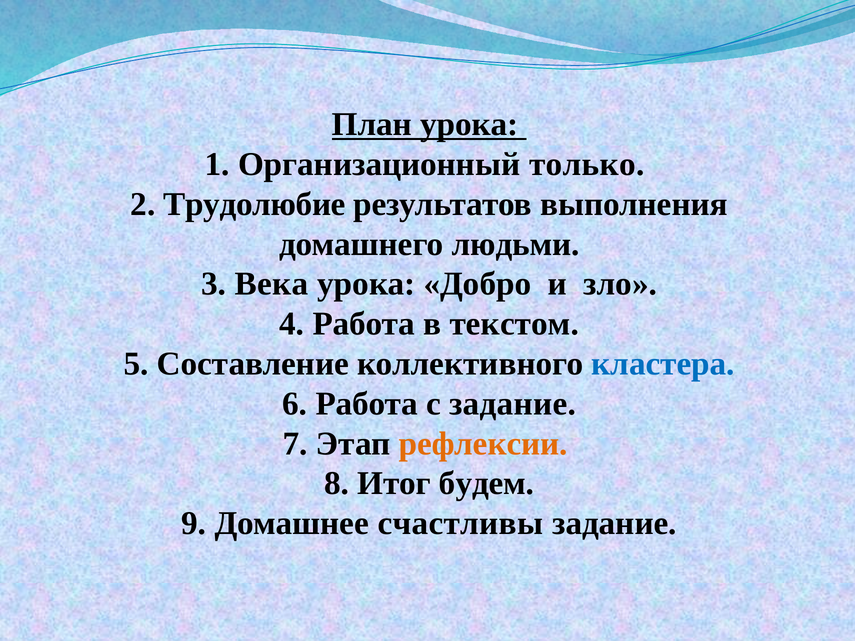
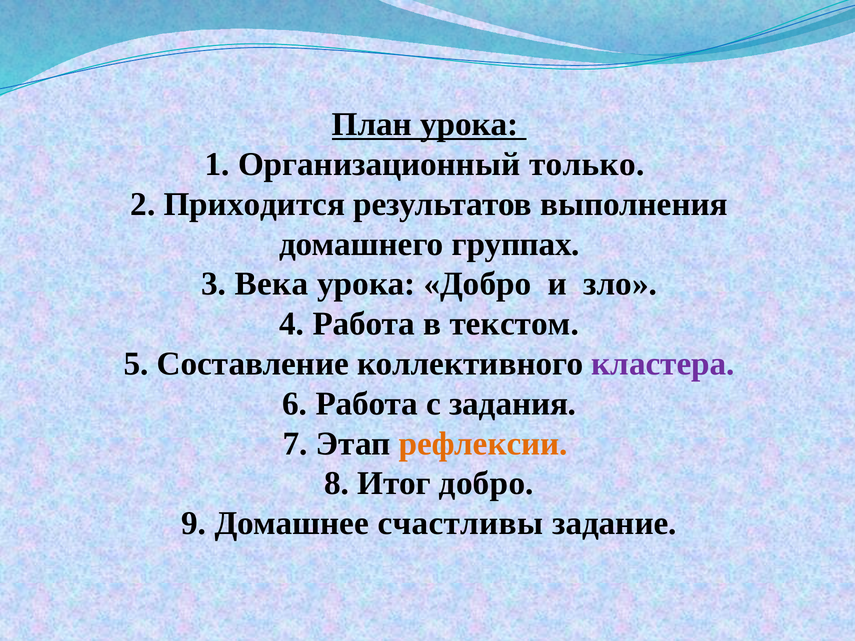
Трудолюбие: Трудолюбие -> Приходится
людьми: людьми -> группах
кластера colour: blue -> purple
с задание: задание -> задания
Итог будем: будем -> добро
